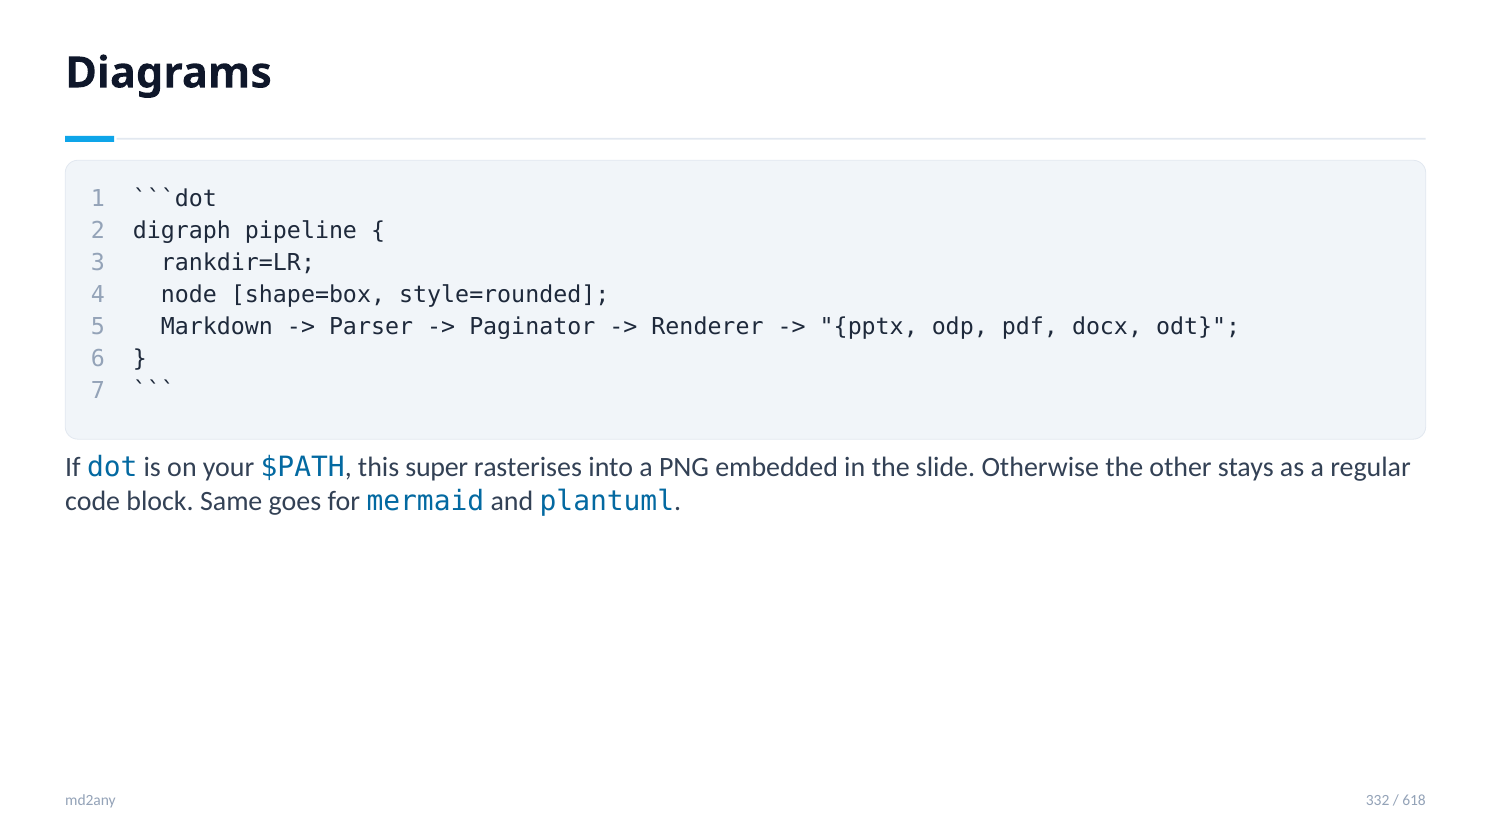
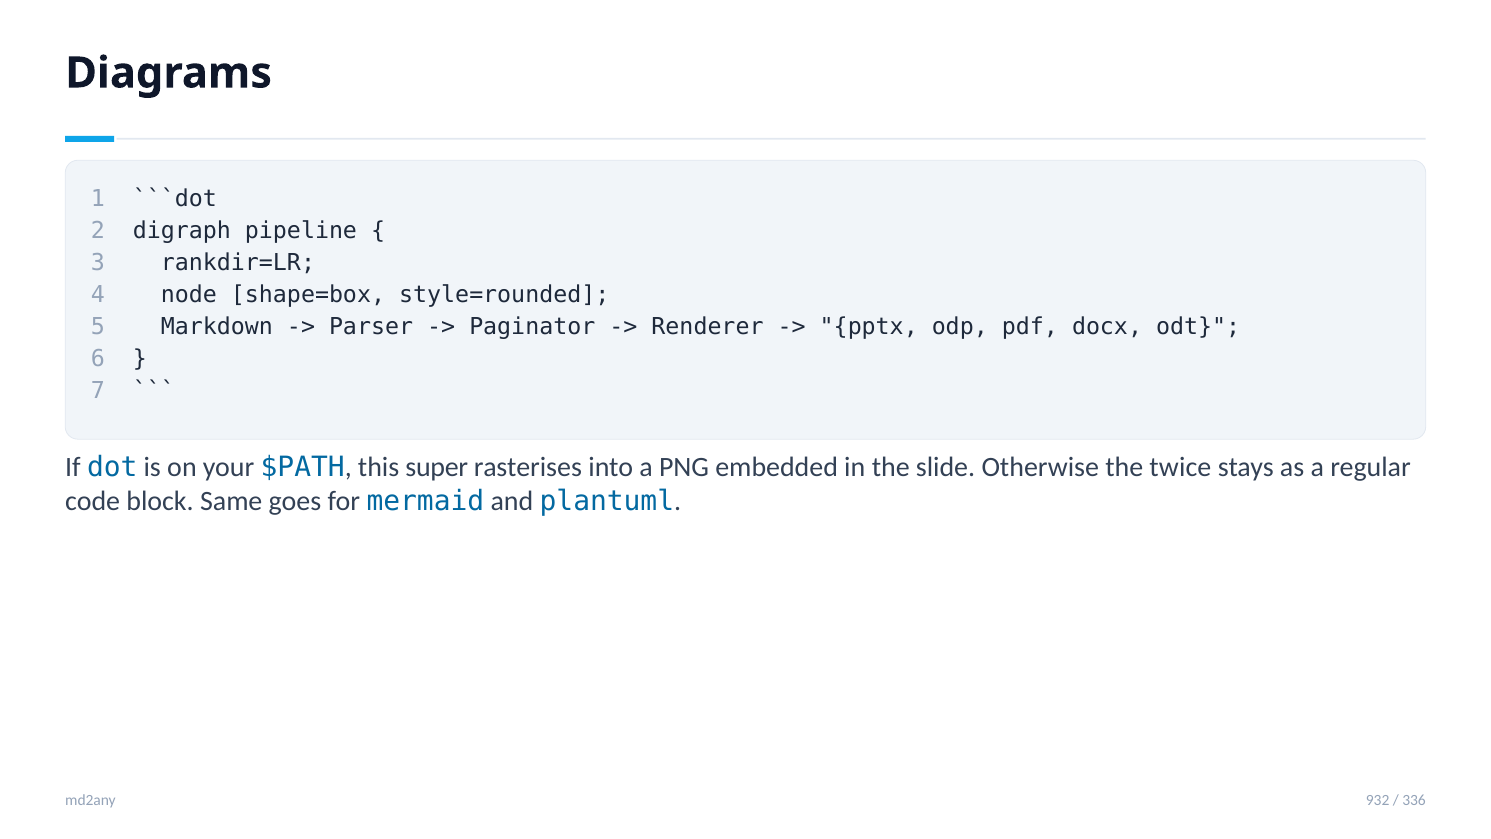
other: other -> twice
332: 332 -> 932
618: 618 -> 336
